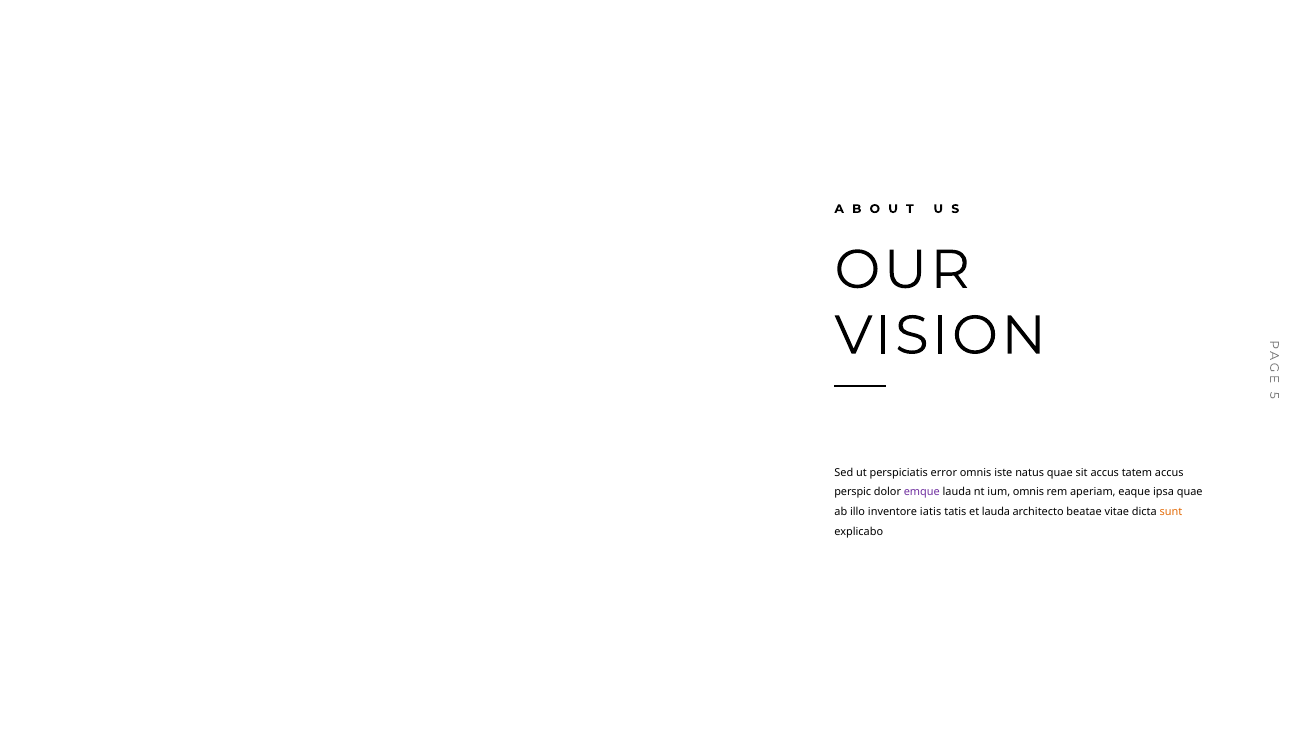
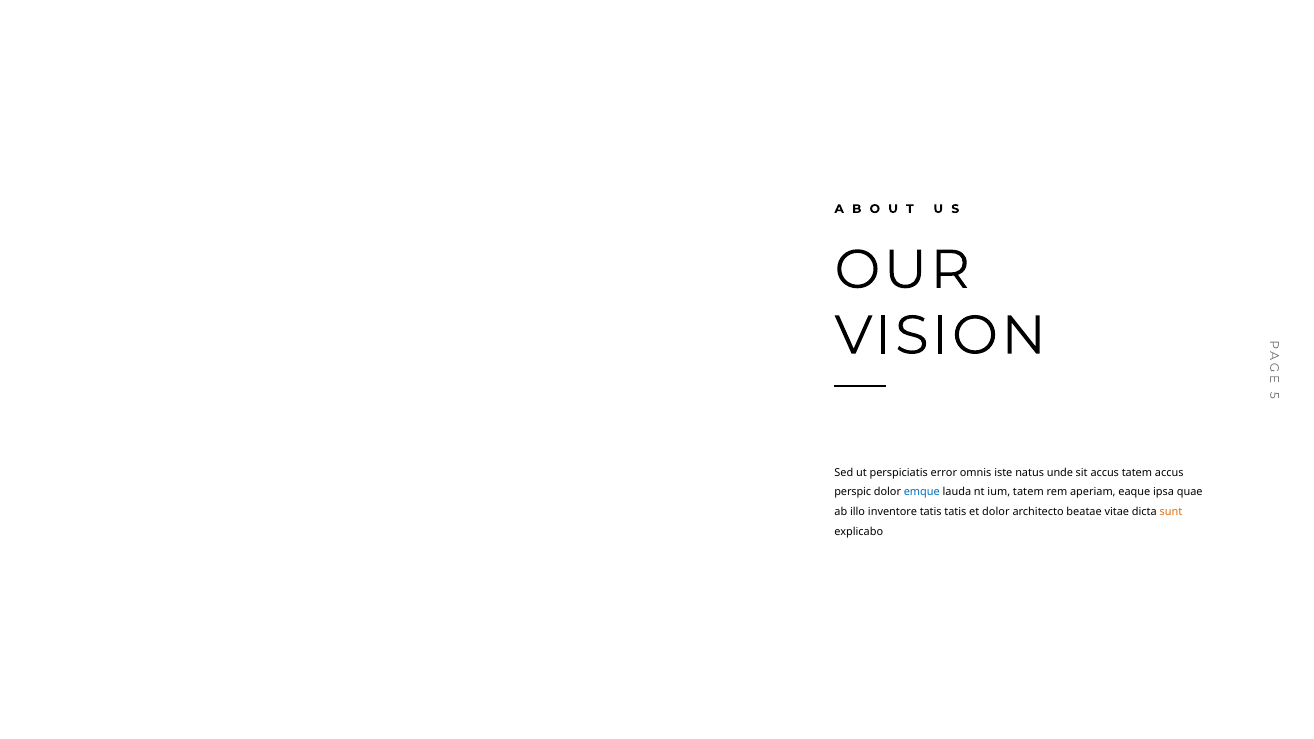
natus quae: quae -> unde
emque colour: purple -> blue
ium omnis: omnis -> tatem
inventore iatis: iatis -> tatis
et lauda: lauda -> dolor
